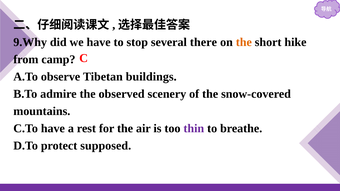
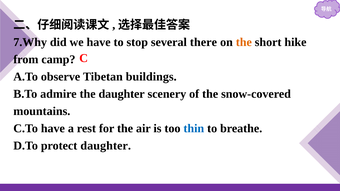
9.Why: 9.Why -> 7.Why
the observed: observed -> daughter
thin colour: purple -> blue
protect supposed: supposed -> daughter
